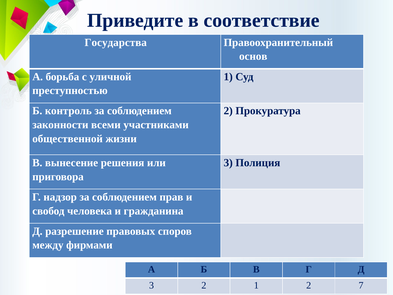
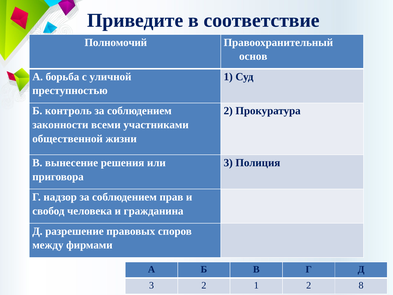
Государства: Государства -> Полномочий
7: 7 -> 8
